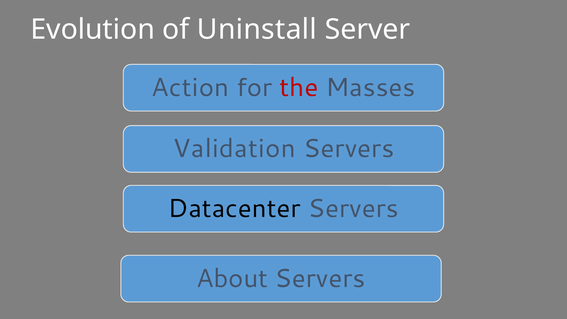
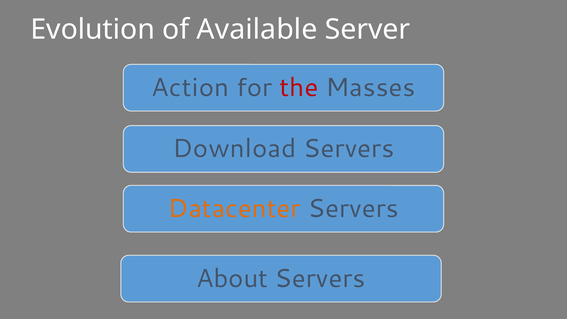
Uninstall: Uninstall -> Available
Validation: Validation -> Download
Datacenter colour: black -> orange
